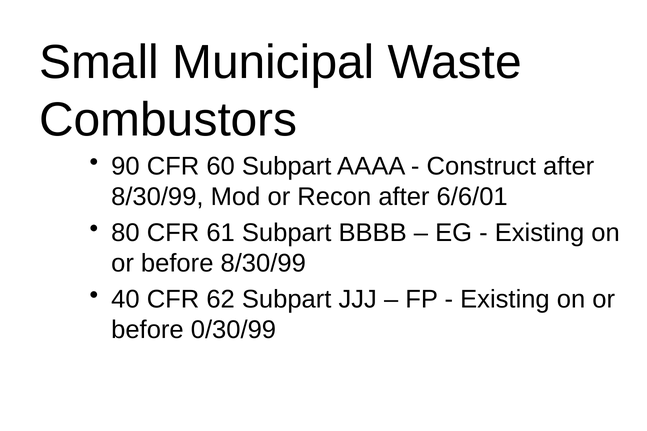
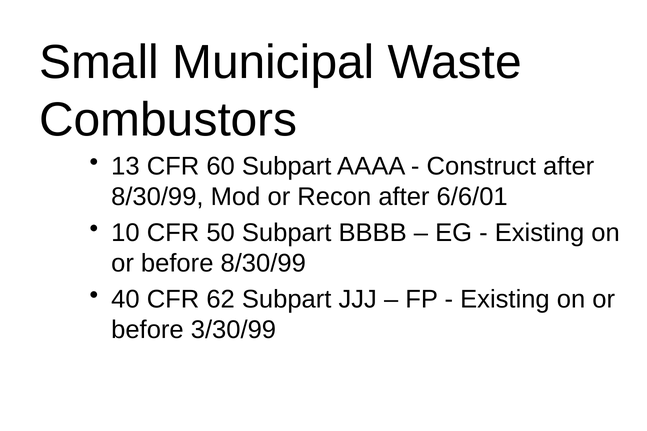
90: 90 -> 13
80: 80 -> 10
61: 61 -> 50
0/30/99: 0/30/99 -> 3/30/99
